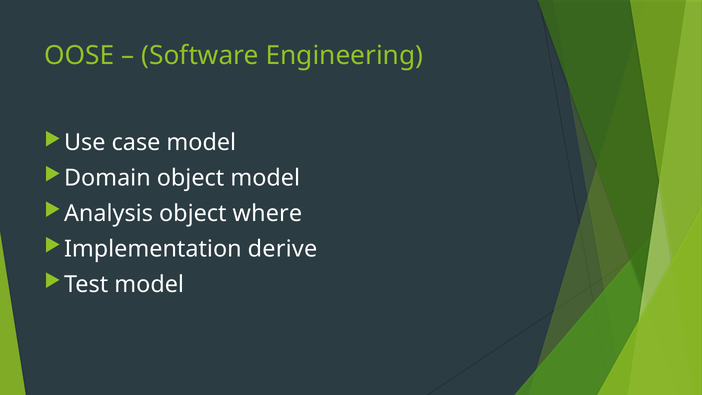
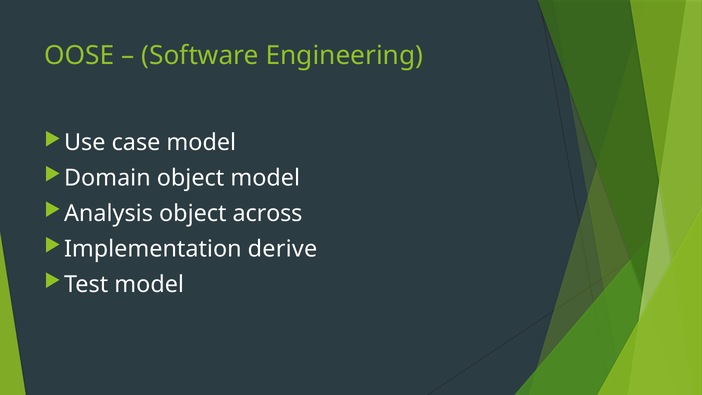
where: where -> across
